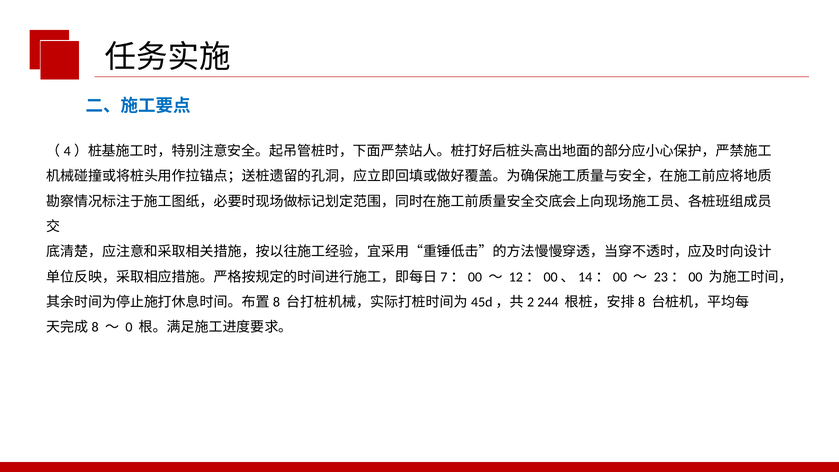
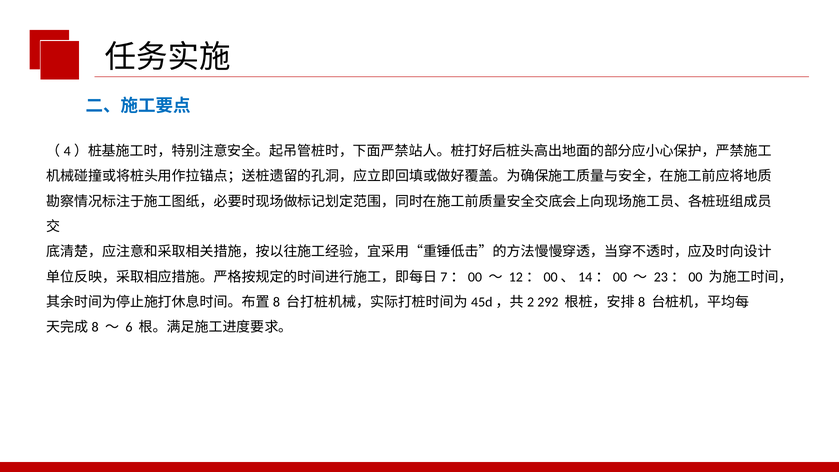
244: 244 -> 292
0: 0 -> 6
